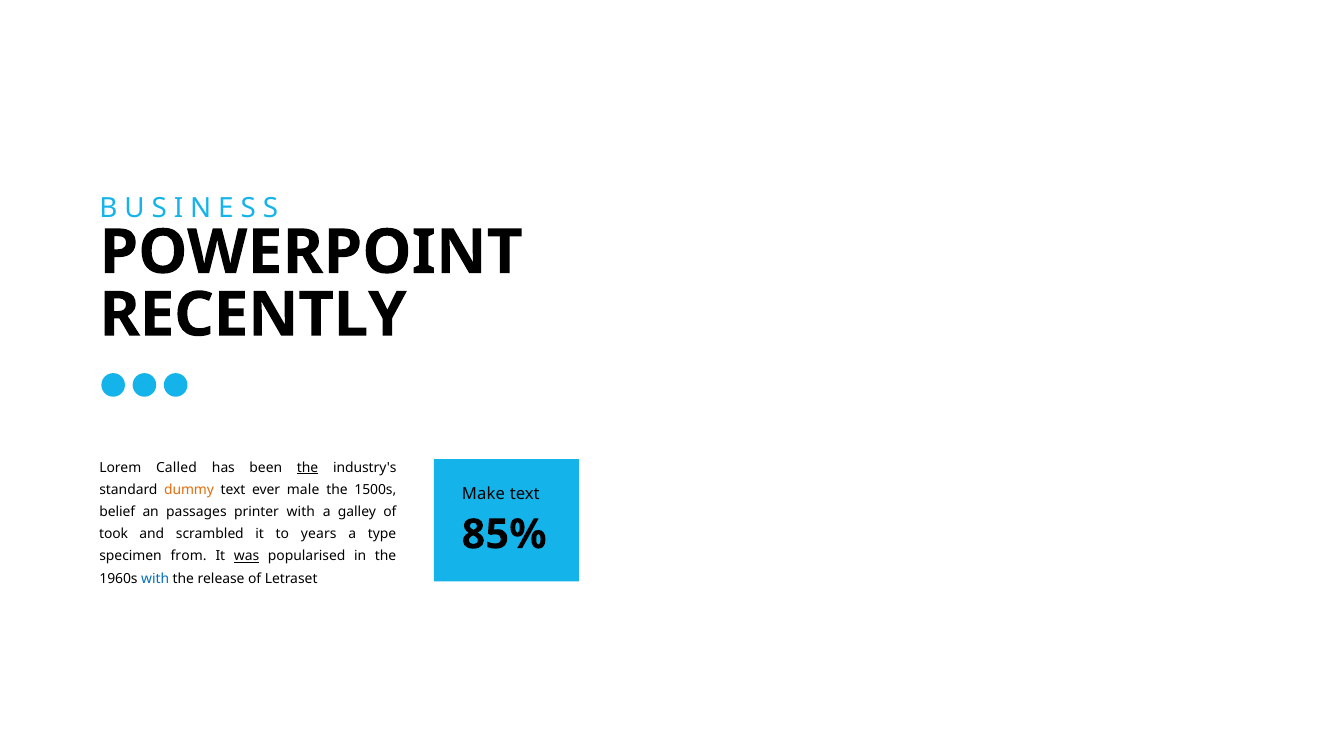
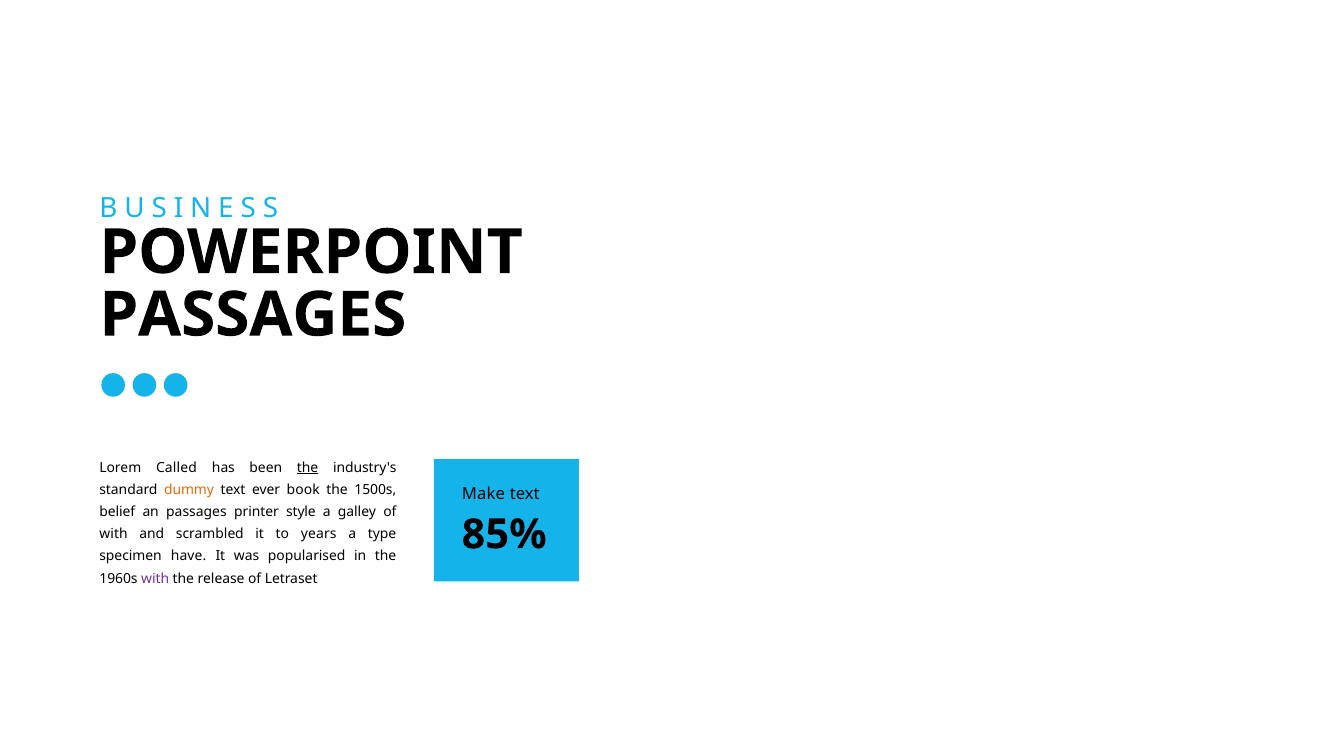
RECENTLY at (253, 315): RECENTLY -> PASSAGES
male: male -> book
printer with: with -> style
took at (114, 534): took -> with
from: from -> have
was underline: present -> none
with at (155, 578) colour: blue -> purple
